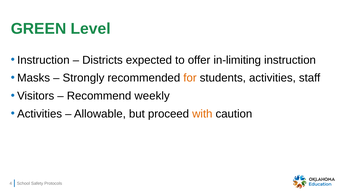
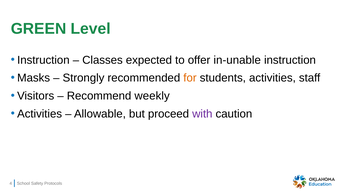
Districts: Districts -> Classes
in-limiting: in-limiting -> in-unable
with colour: orange -> purple
